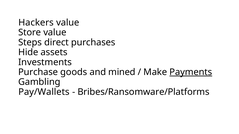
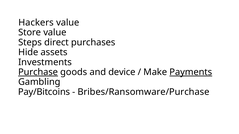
Purchase underline: none -> present
mined: mined -> device
Pay/Wallets: Pay/Wallets -> Pay/Bitcoins
Bribes/Ransomware/Platforms: Bribes/Ransomware/Platforms -> Bribes/Ransomware/Purchase
